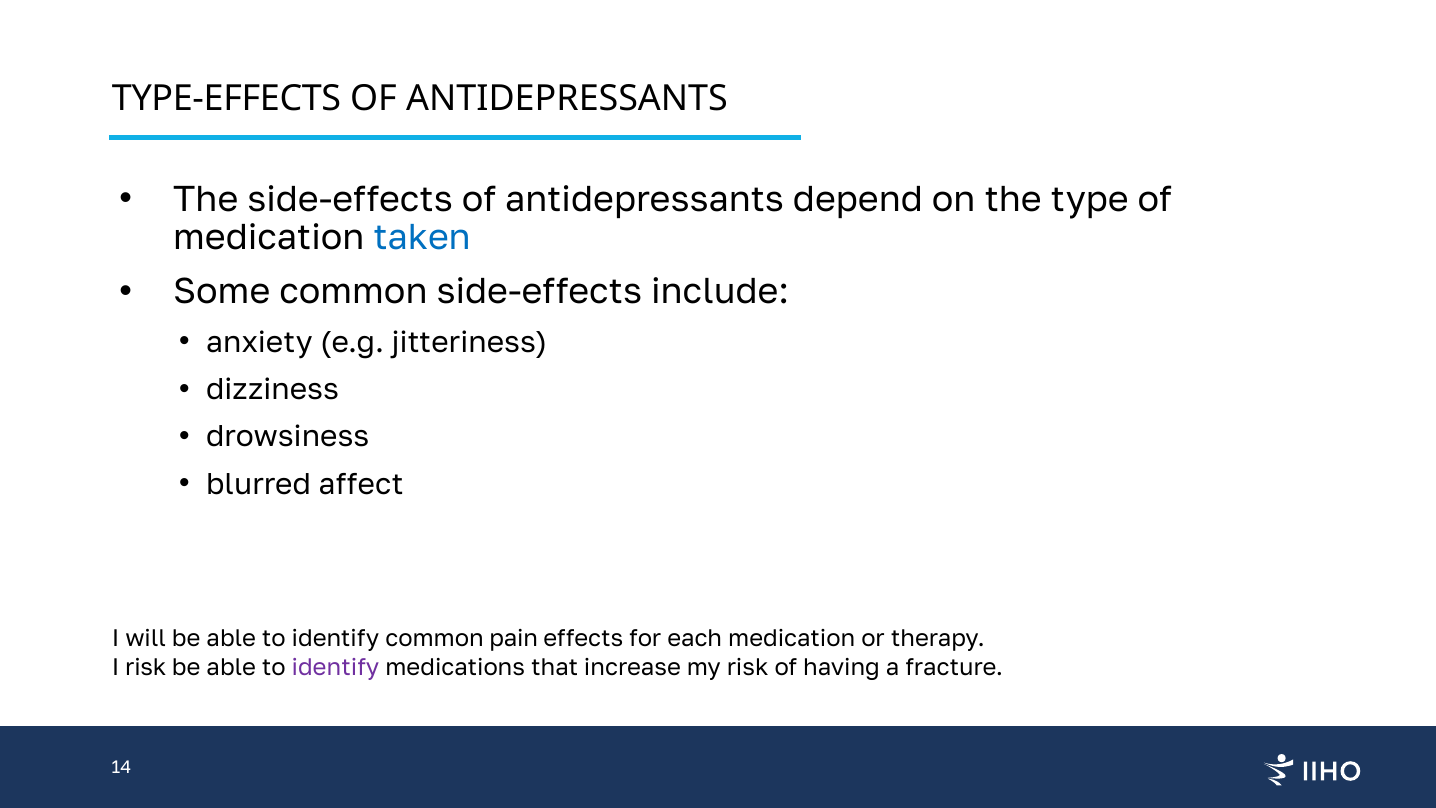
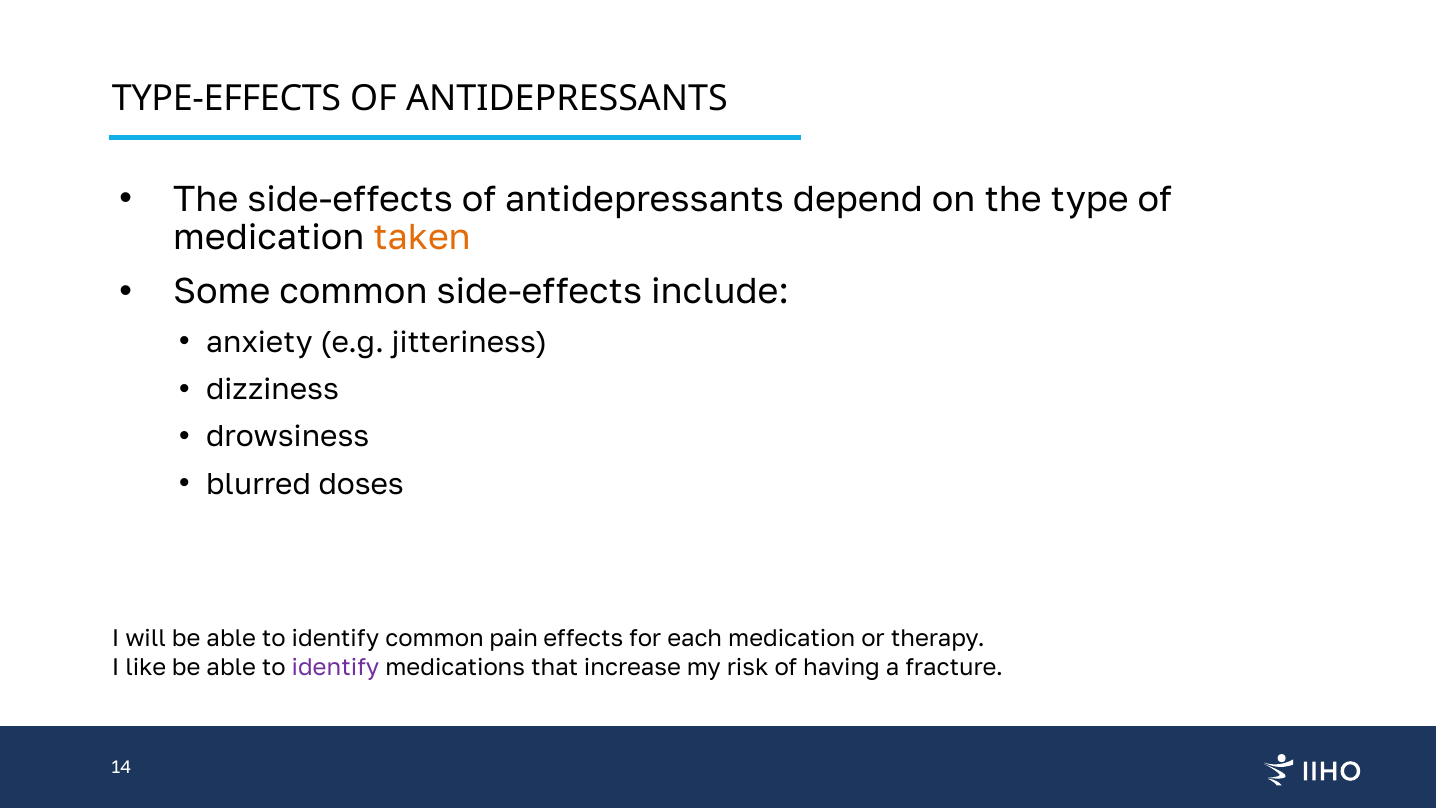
taken colour: blue -> orange
affect: affect -> doses
I risk: risk -> like
